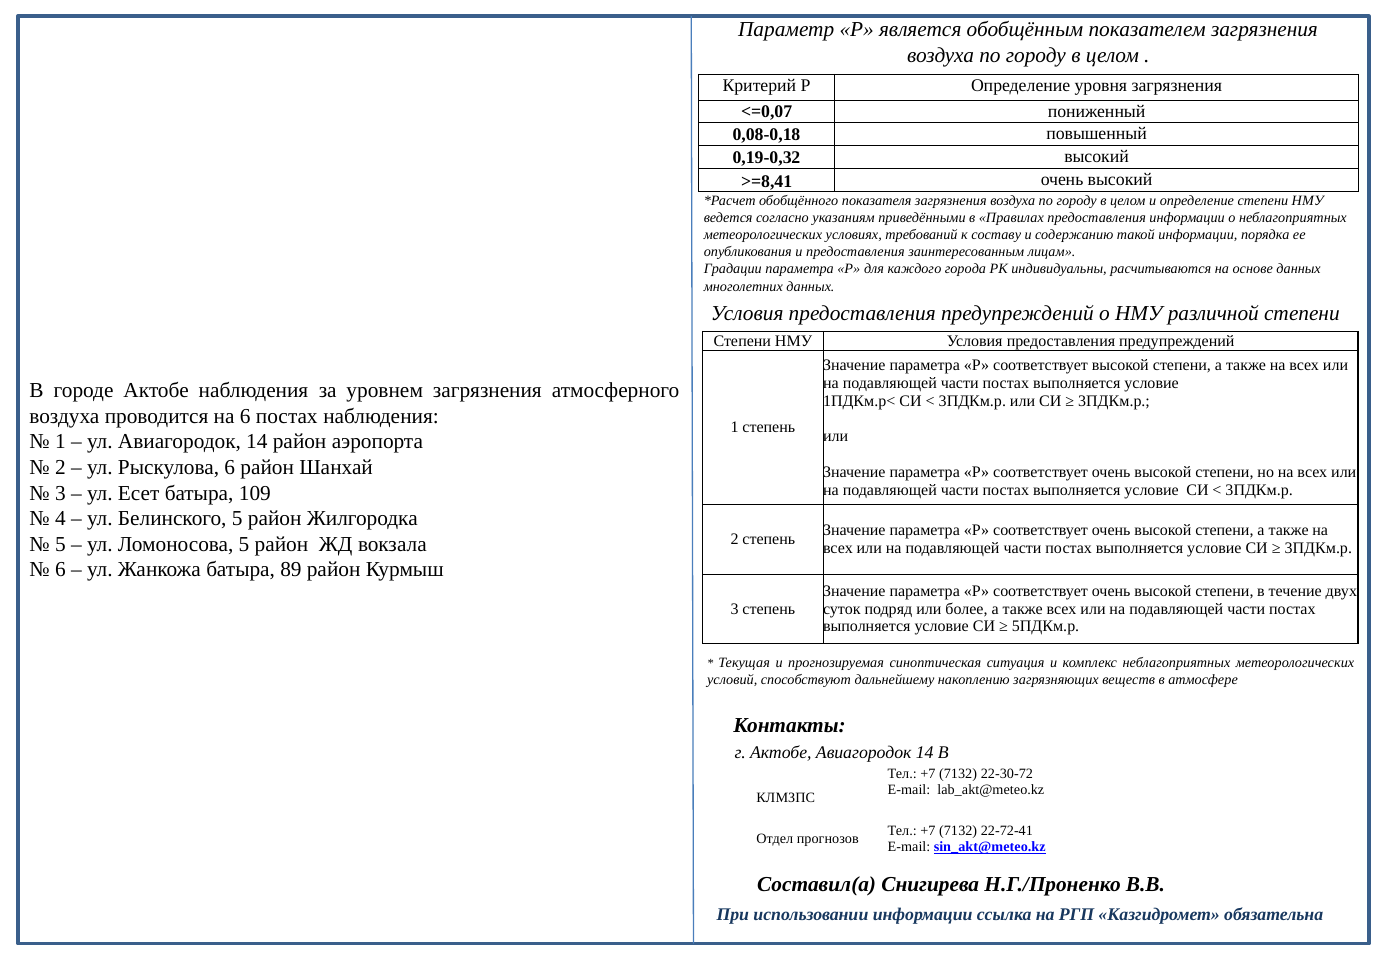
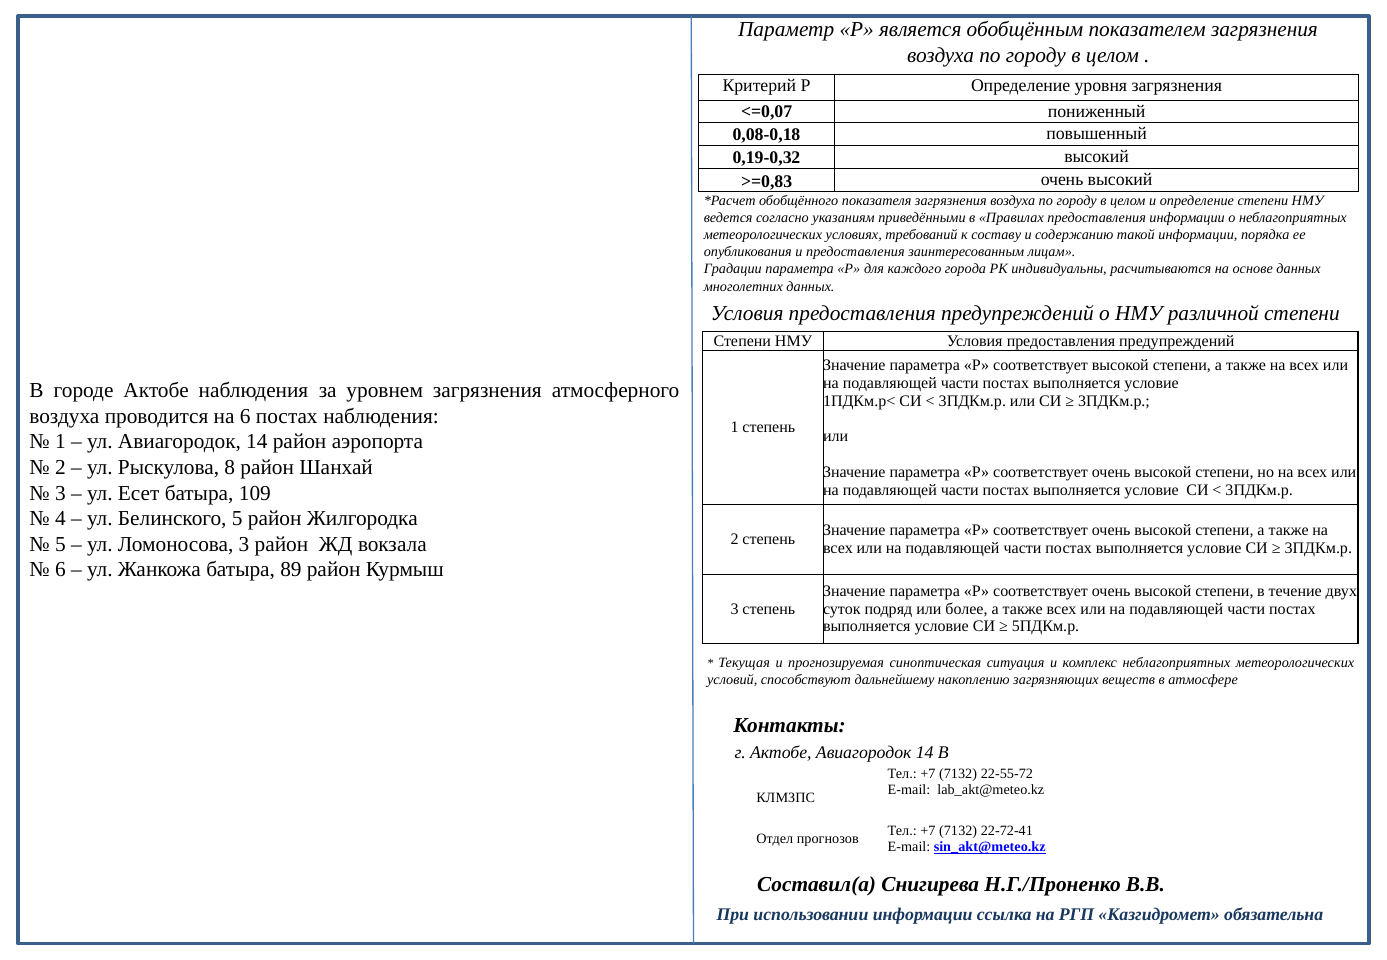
>=8,41: >=8,41 -> >=0,83
Рыскулова 6: 6 -> 8
Ломоносова 5: 5 -> 3
22-30-72: 22-30-72 -> 22-55-72
